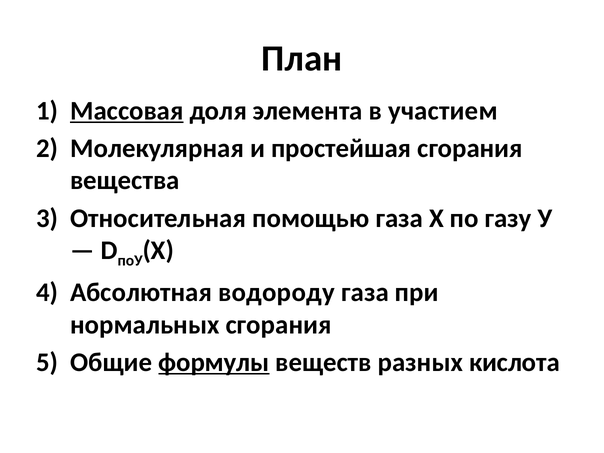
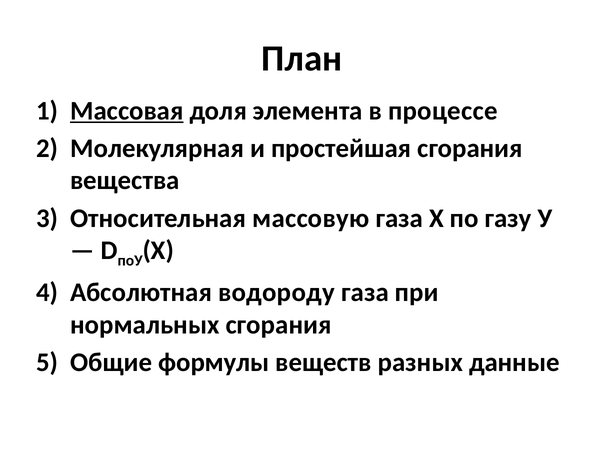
участием: участием -> процессе
помощью: помощью -> массовую
формулы underline: present -> none
кислота: кислота -> данные
